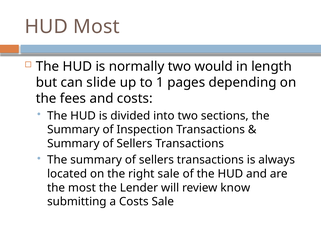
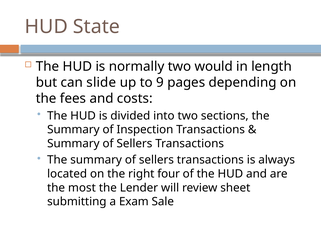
HUD Most: Most -> State
1: 1 -> 9
right sale: sale -> four
know: know -> sheet
a Costs: Costs -> Exam
